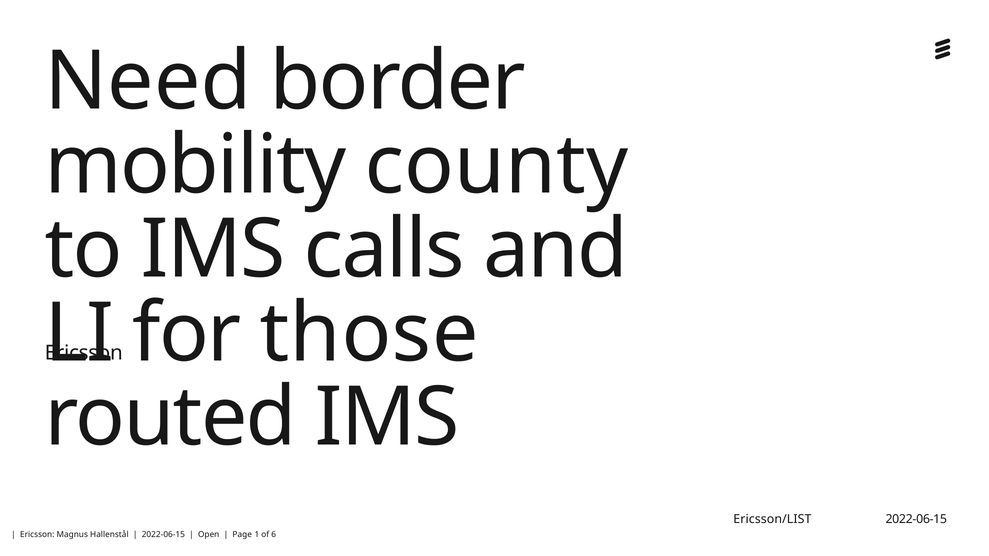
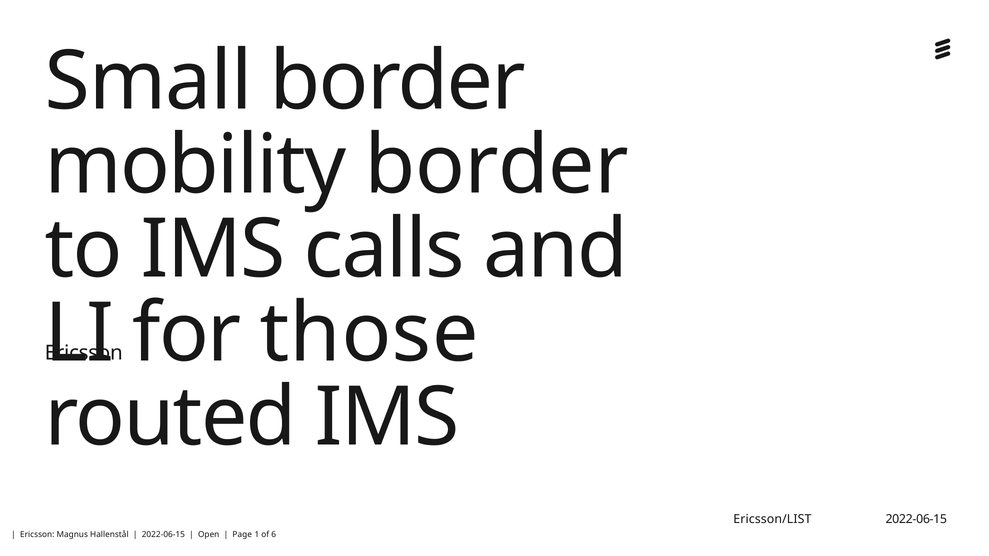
Need: Need -> Small
mobility county: county -> border
